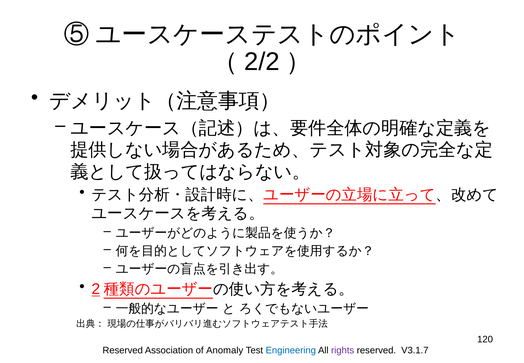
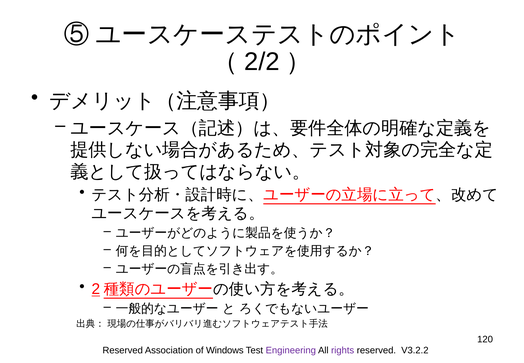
Anomaly: Anomaly -> Windows
Engineering colour: blue -> purple
V3.1.7: V3.1.7 -> V3.2.2
